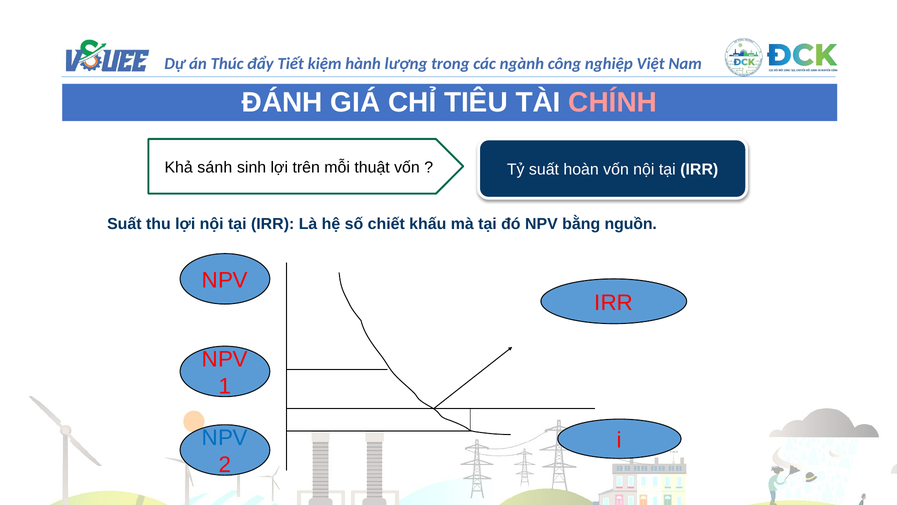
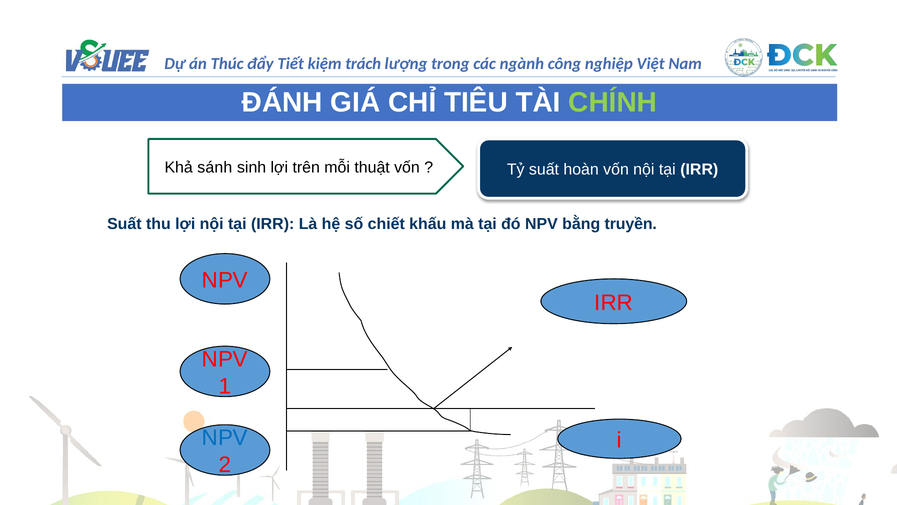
hành: hành -> trách
CHÍNH colour: pink -> light green
nguồn: nguồn -> truyền
